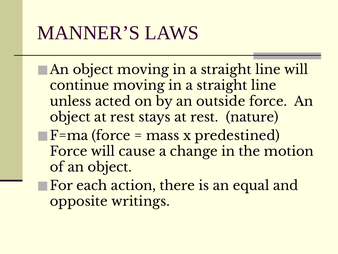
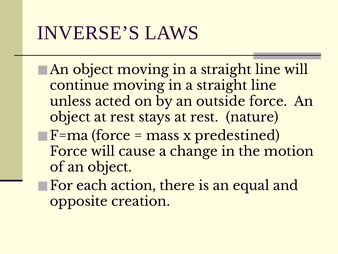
MANNER’S: MANNER’S -> INVERSE’S
writings: writings -> creation
